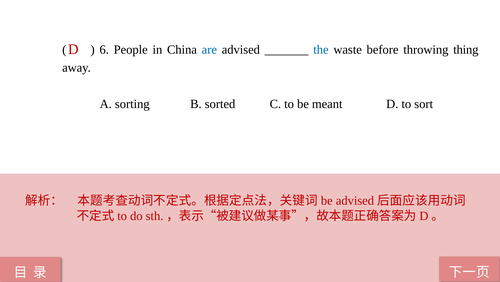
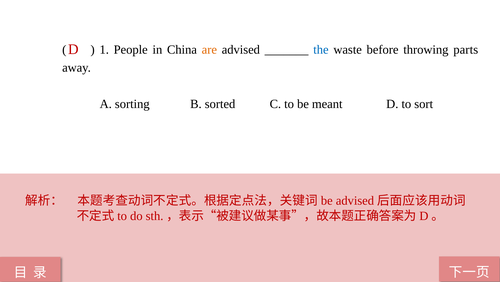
6: 6 -> 1
are colour: blue -> orange
thing: thing -> parts
